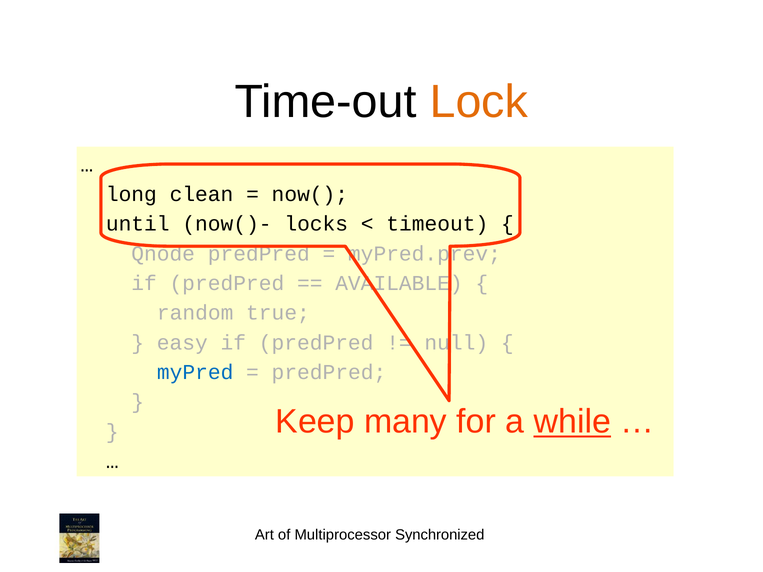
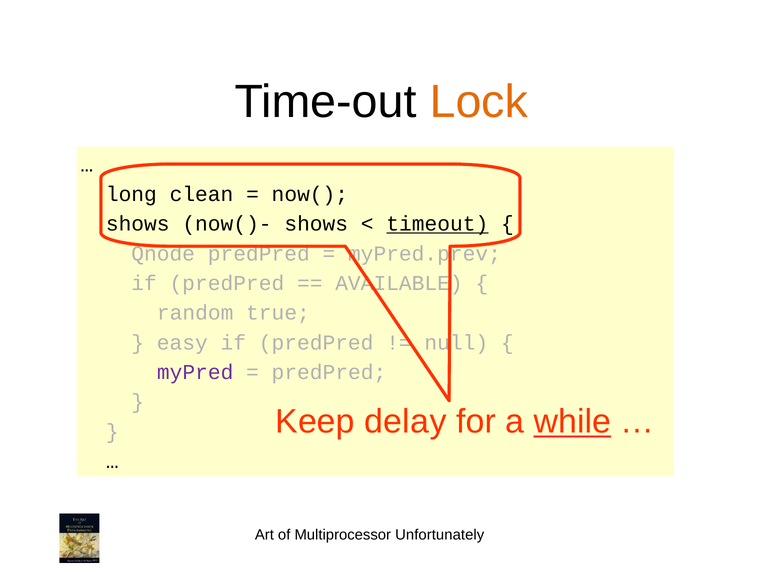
until at (138, 224): until -> shows
now()- locks: locks -> shows
timeout underline: none -> present
myPred colour: blue -> purple
many: many -> delay
Synchronized: Synchronized -> Unfortunately
